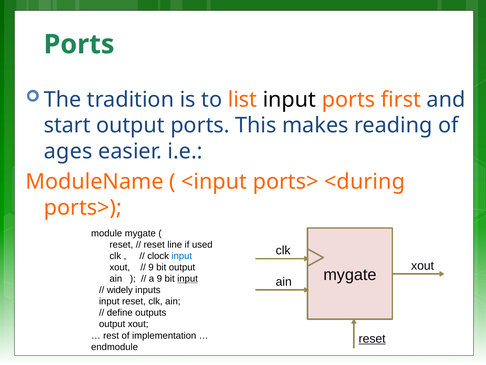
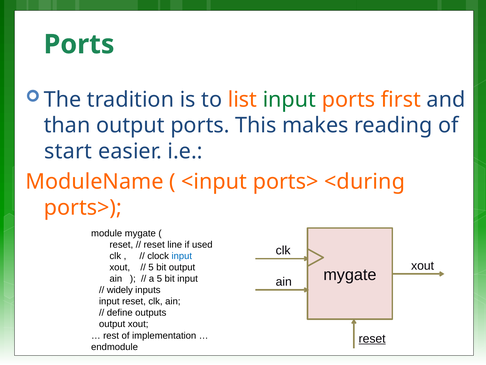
input at (289, 99) colour: black -> green
start: start -> than
ages: ages -> start
9 at (151, 267): 9 -> 5
a 9: 9 -> 5
input at (188, 278) underline: present -> none
